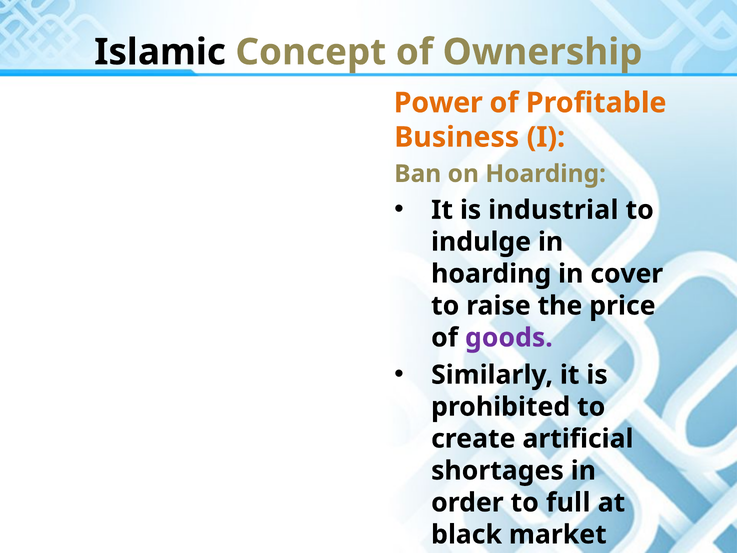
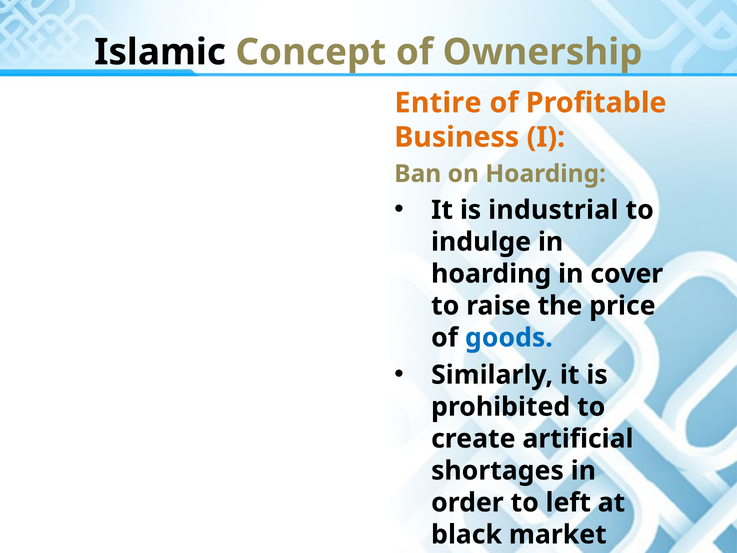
Power: Power -> Entire
goods colour: purple -> blue
full: full -> left
